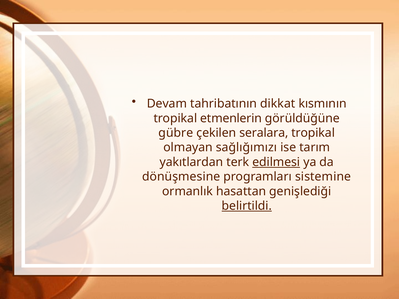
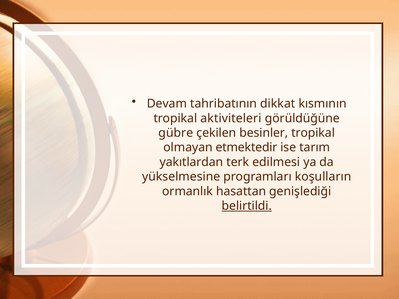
etmenlerin: etmenlerin -> aktiviteleri
seralara: seralara -> besinler
sağlığımızı: sağlığımızı -> etmektedir
edilmesi underline: present -> none
dönüşmesine: dönüşmesine -> yükselmesine
sistemine: sistemine -> koşulların
